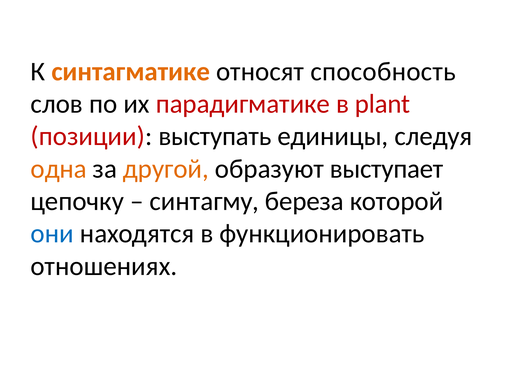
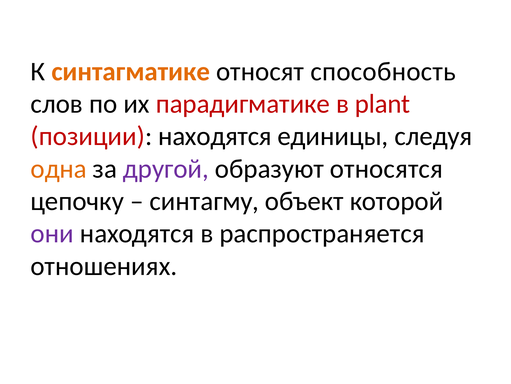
позиции выступать: выступать -> находятся
другой colour: orange -> purple
выступает: выступает -> относятся
береза: береза -> объект
они colour: blue -> purple
функционировать: функционировать -> распространяется
